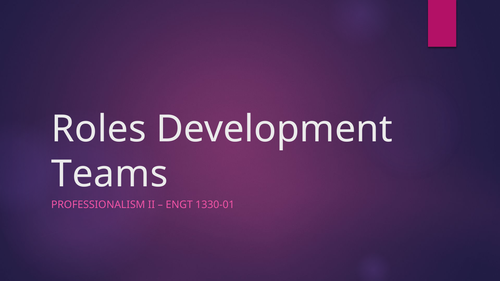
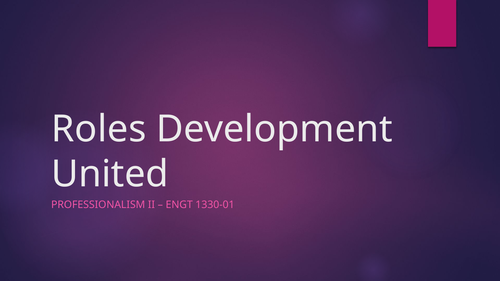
Teams: Teams -> United
